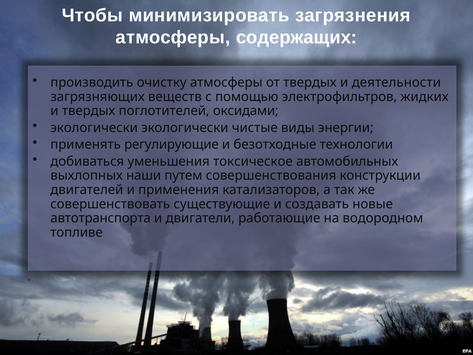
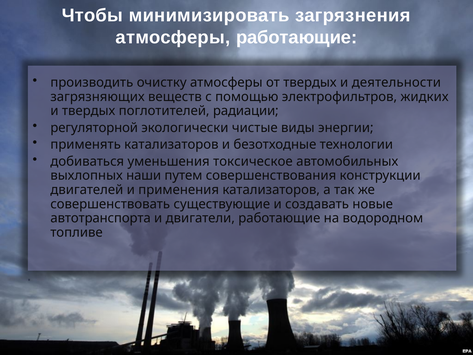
атмосферы содержащих: содержащих -> работающие
оксидами: оксидами -> радиации
экологически at (94, 128): экологически -> регуляторной
применять регулирующие: регулирующие -> катализаторов
